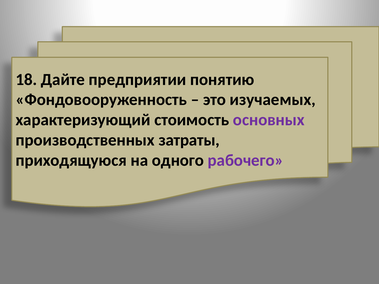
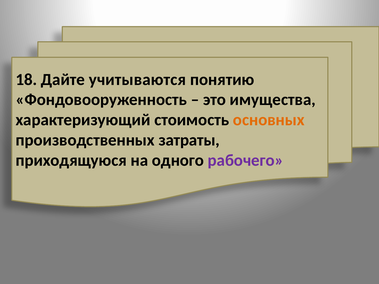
предприятии: предприятии -> учитываются
изучаемых: изучаемых -> имущества
основных colour: purple -> orange
